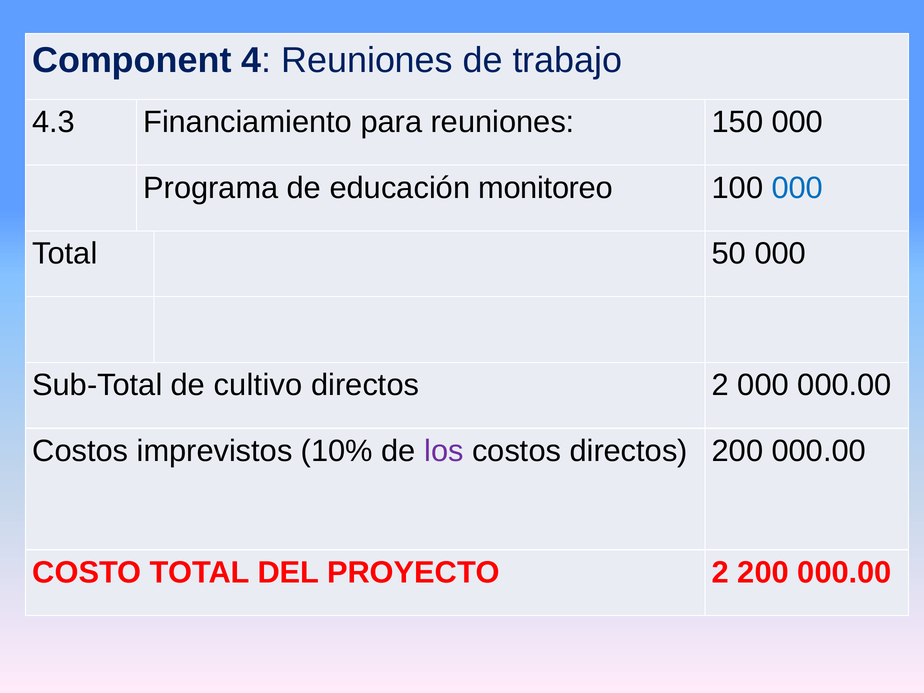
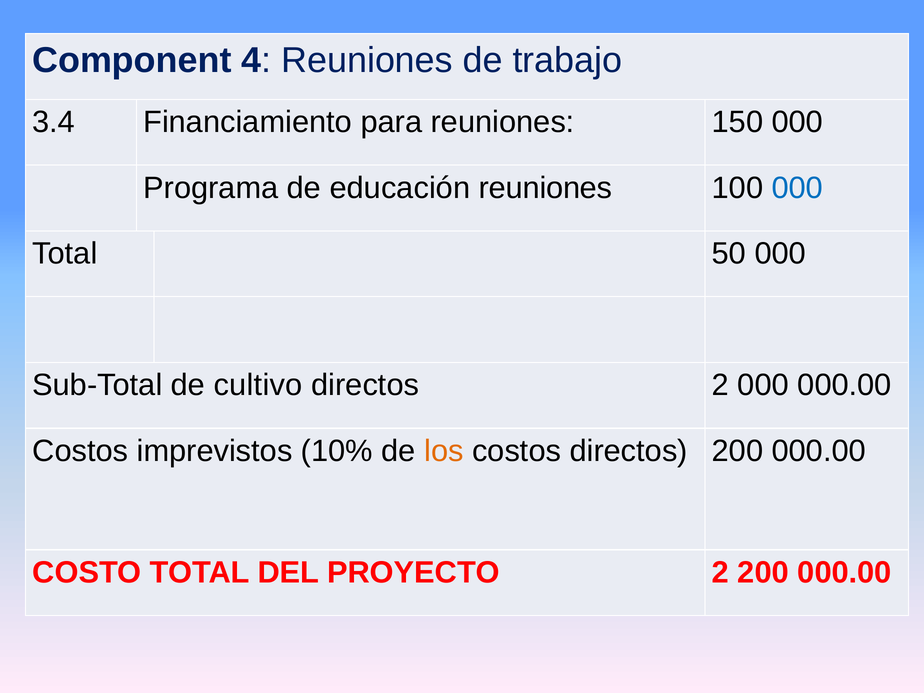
4.3: 4.3 -> 3.4
educación monitoreo: monitoreo -> reuniones
los colour: purple -> orange
